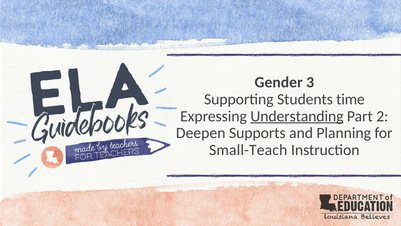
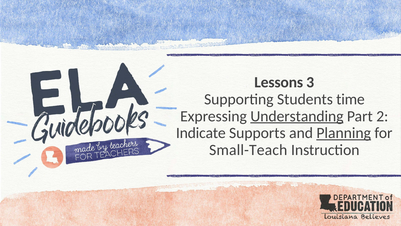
Gender: Gender -> Lessons
Deepen: Deepen -> Indicate
Planning underline: none -> present
